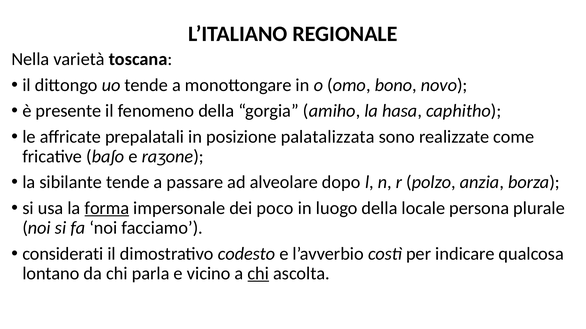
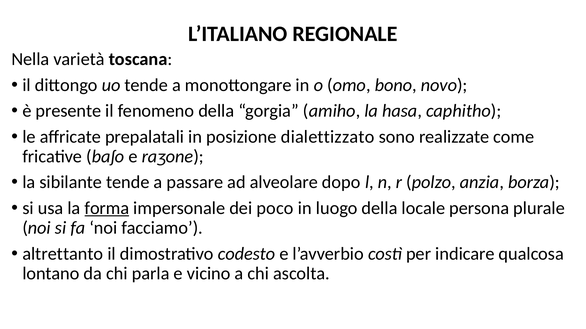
palatalizzata: palatalizzata -> dialettizzato
considerati: considerati -> altrettanto
chi at (258, 274) underline: present -> none
